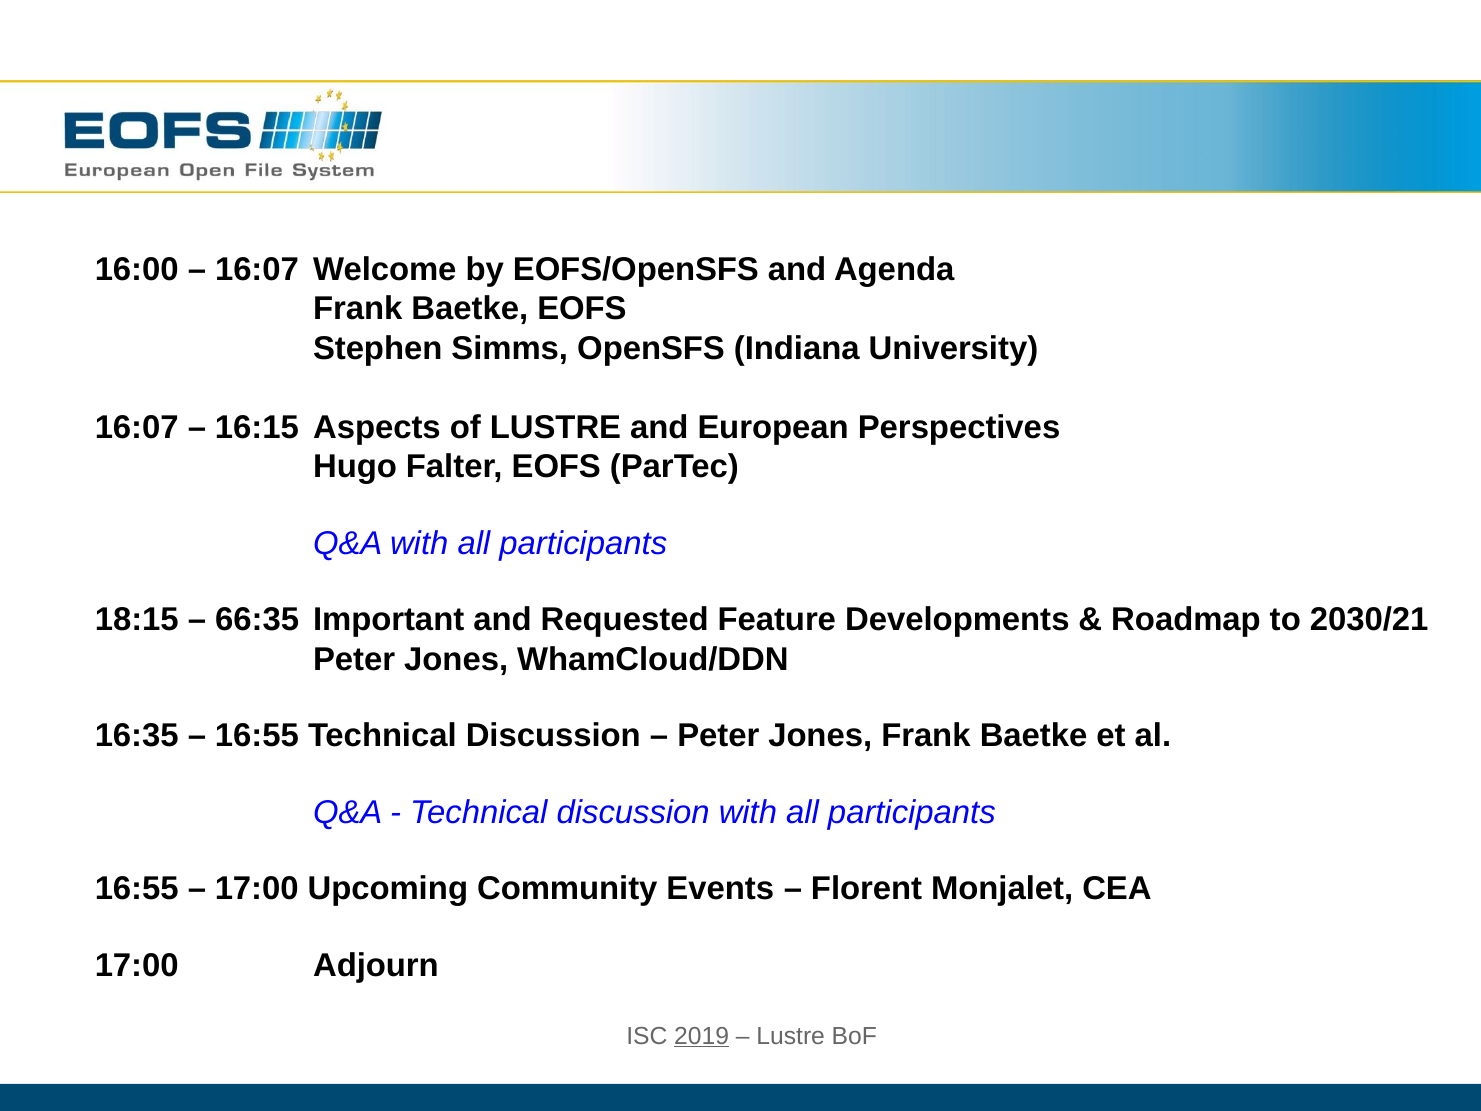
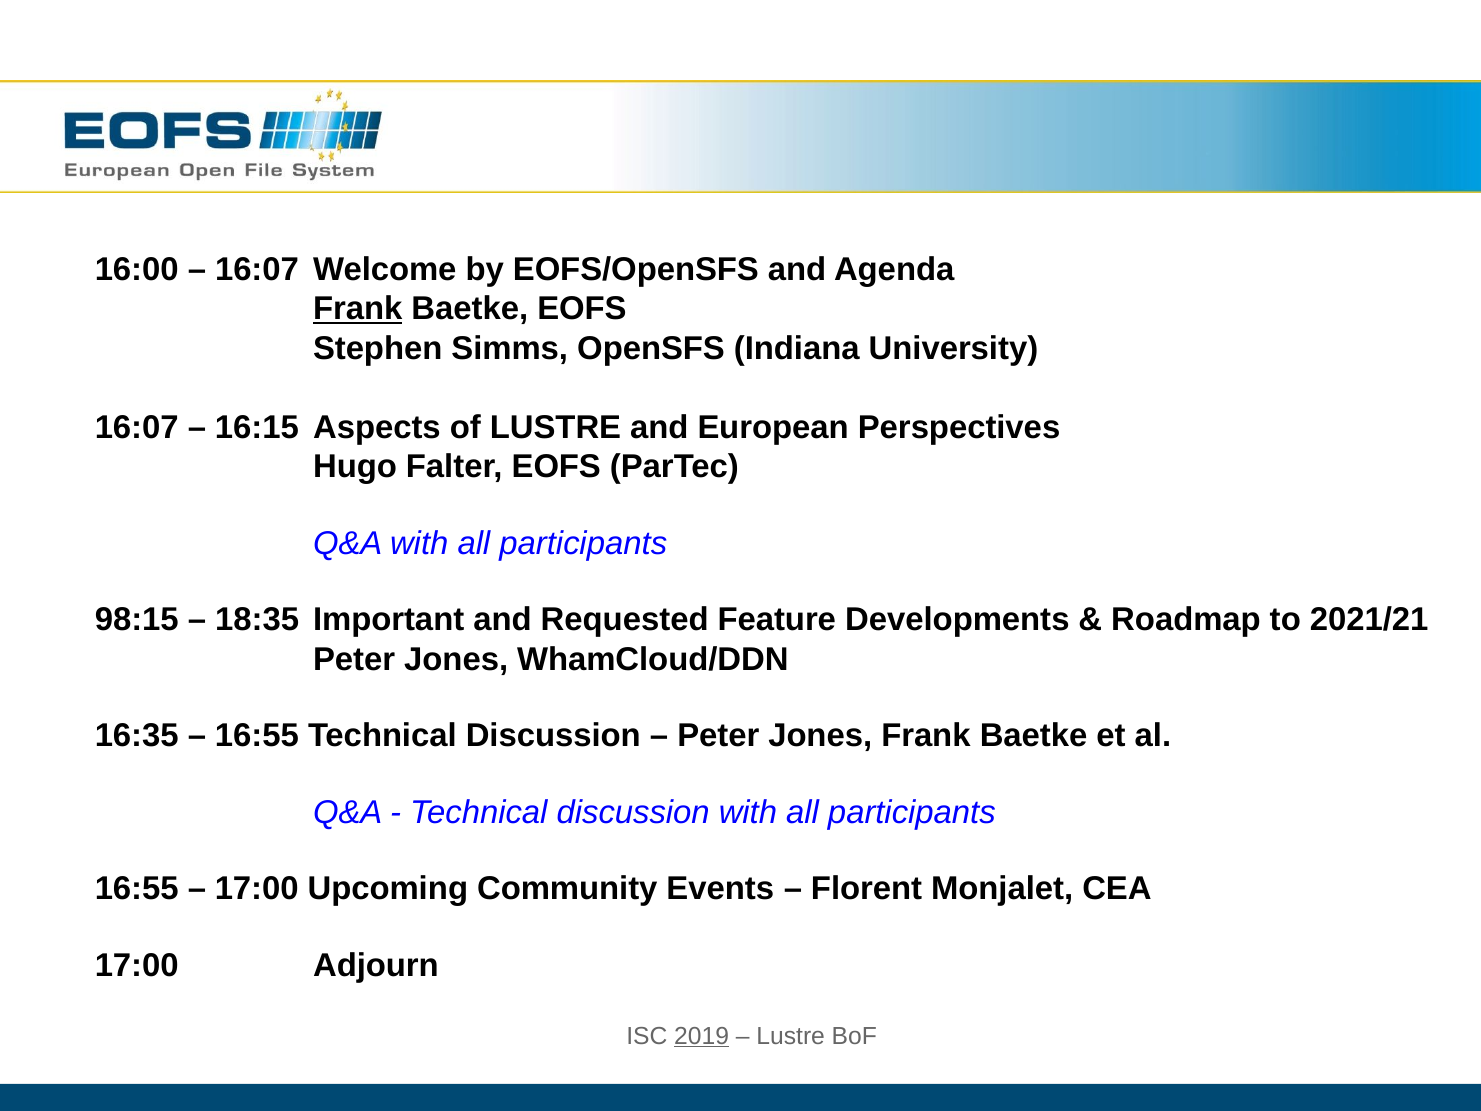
Frank at (358, 309) underline: none -> present
18:15: 18:15 -> 98:15
66:35: 66:35 -> 18:35
2030/21: 2030/21 -> 2021/21
